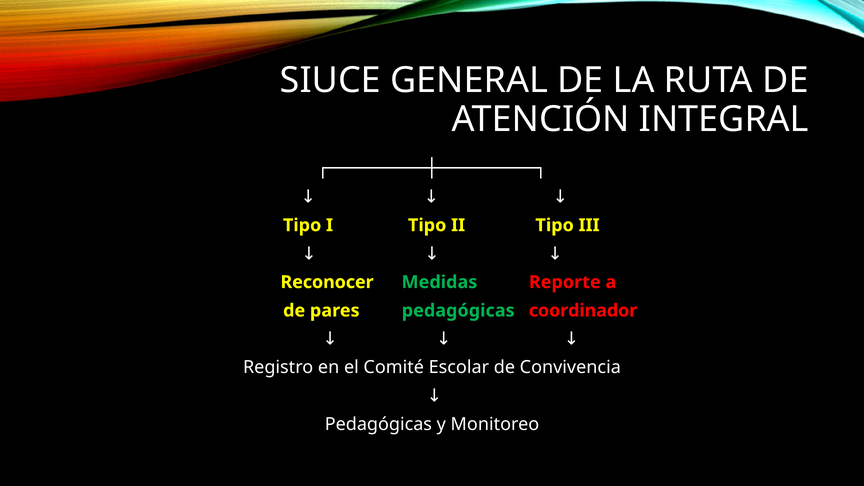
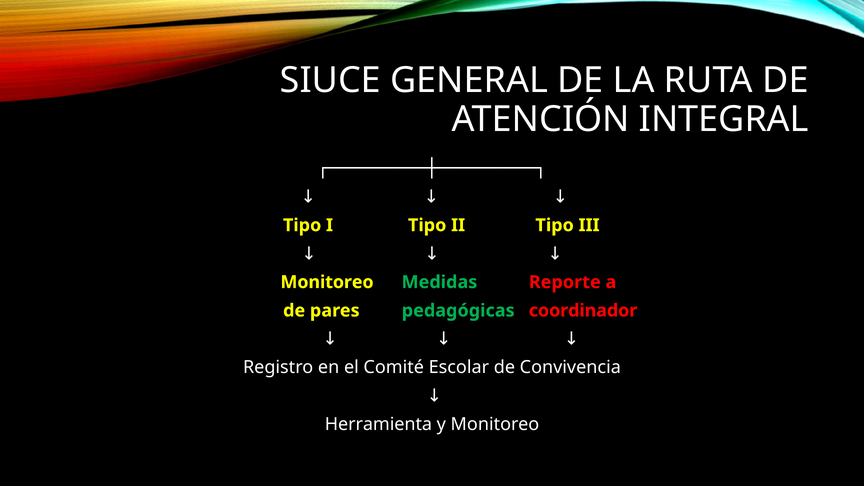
Reconocer at (327, 282): Reconocer -> Monitoreo
Pedagógicas at (378, 424): Pedagógicas -> Herramienta
